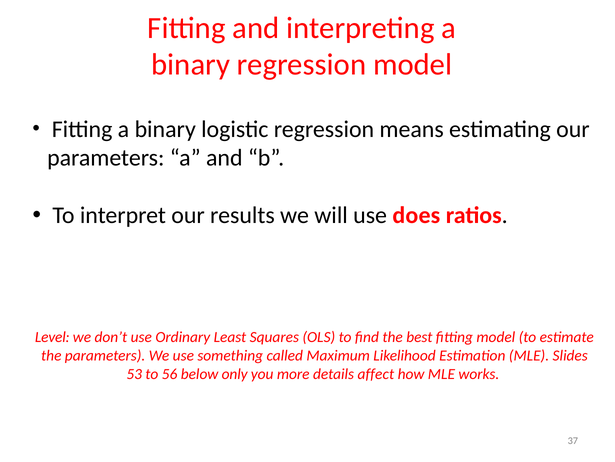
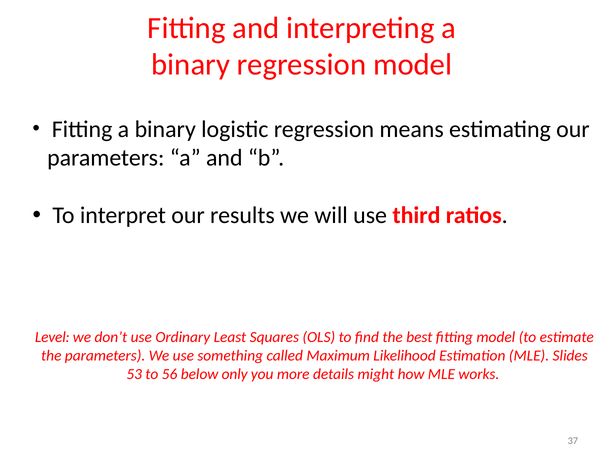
does: does -> third
affect: affect -> might
